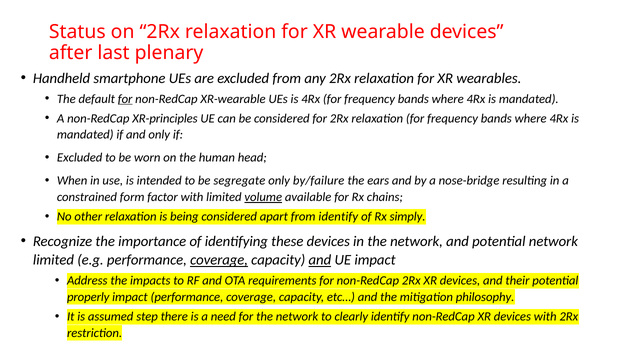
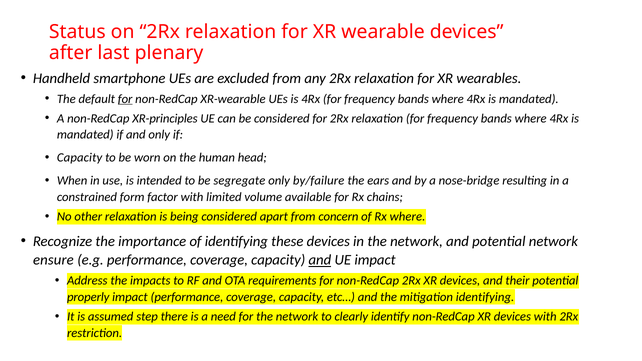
Excluded at (80, 158): Excluded -> Capacity
volume underline: present -> none
from identify: identify -> concern
Rx simply: simply -> where
limited at (53, 260): limited -> ensure
coverage at (219, 260) underline: present -> none
mitigation philosophy: philosophy -> identifying
